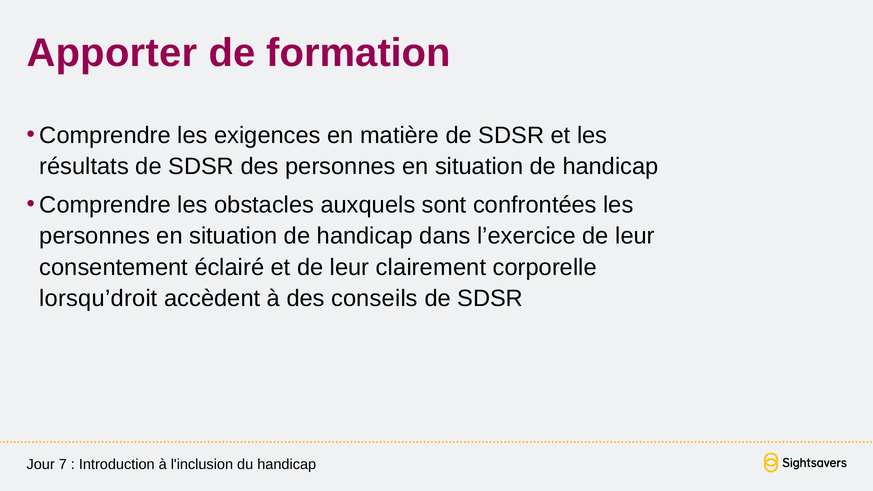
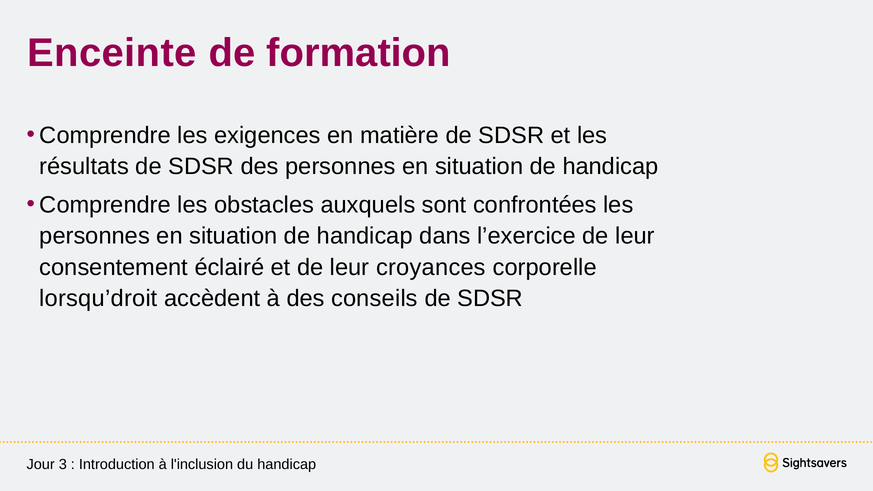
Apporter: Apporter -> Enceinte
clairement: clairement -> croyances
7: 7 -> 3
